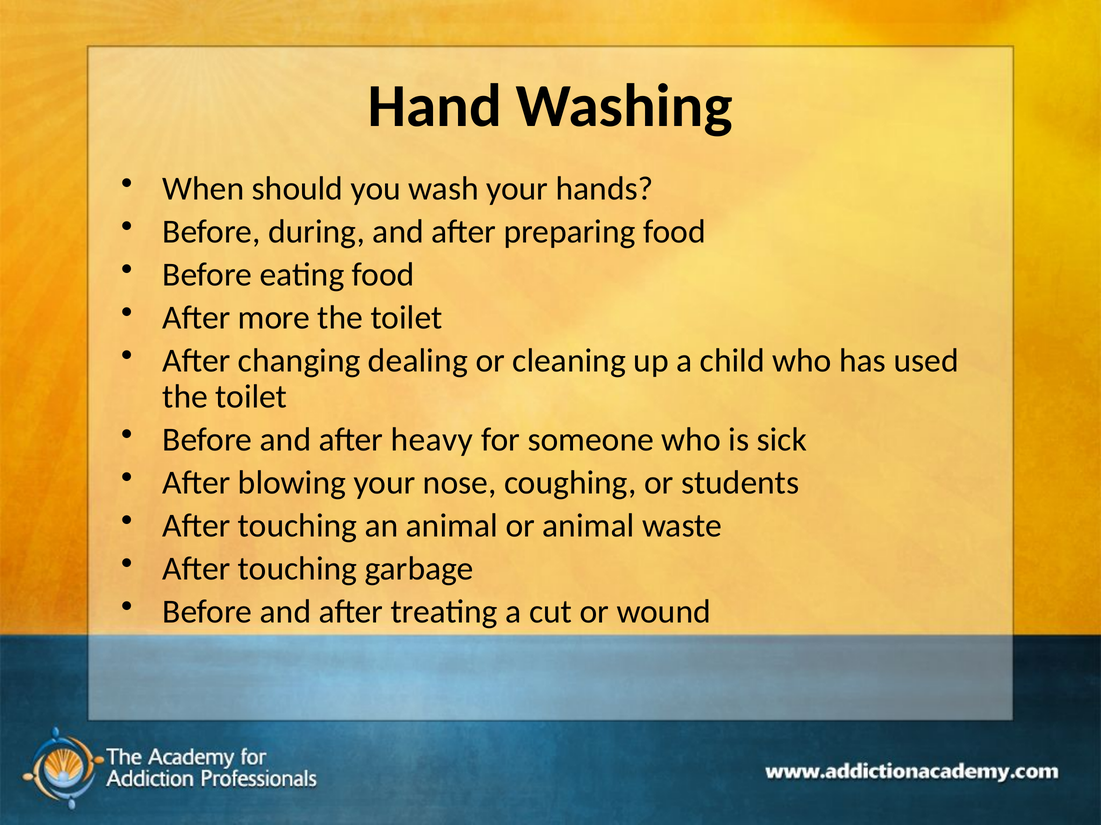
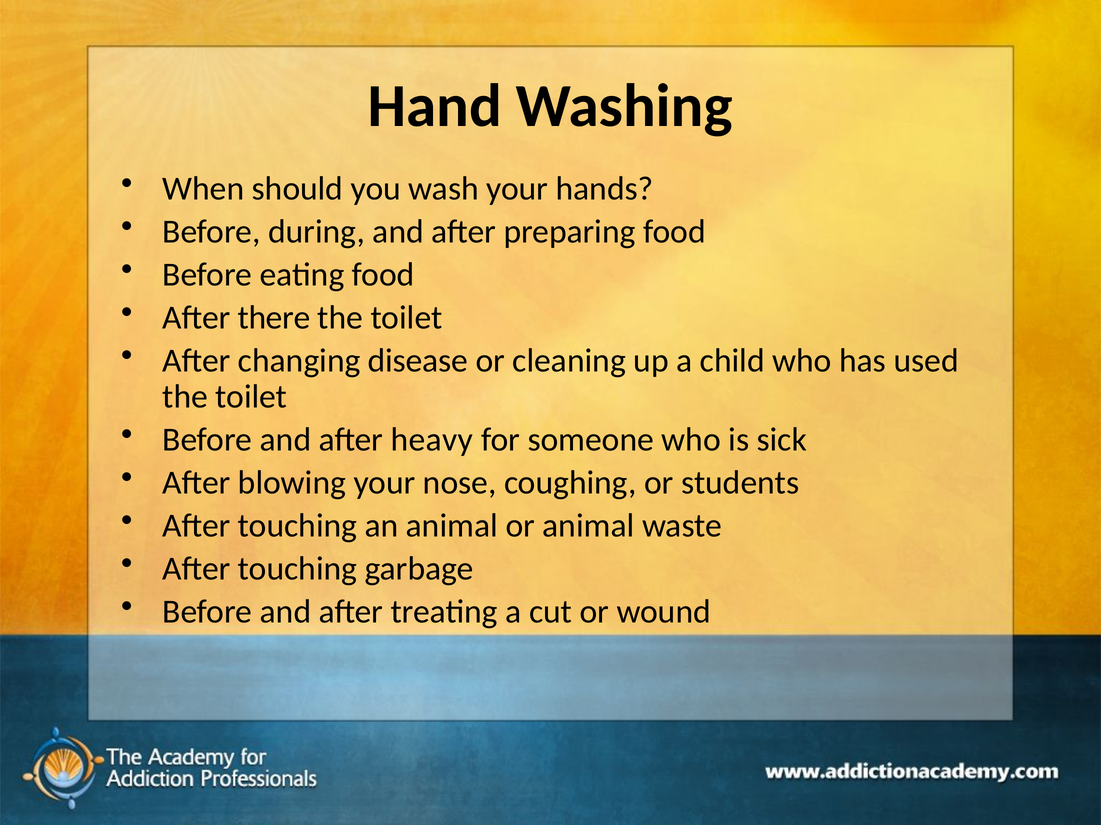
more: more -> there
dealing: dealing -> disease
